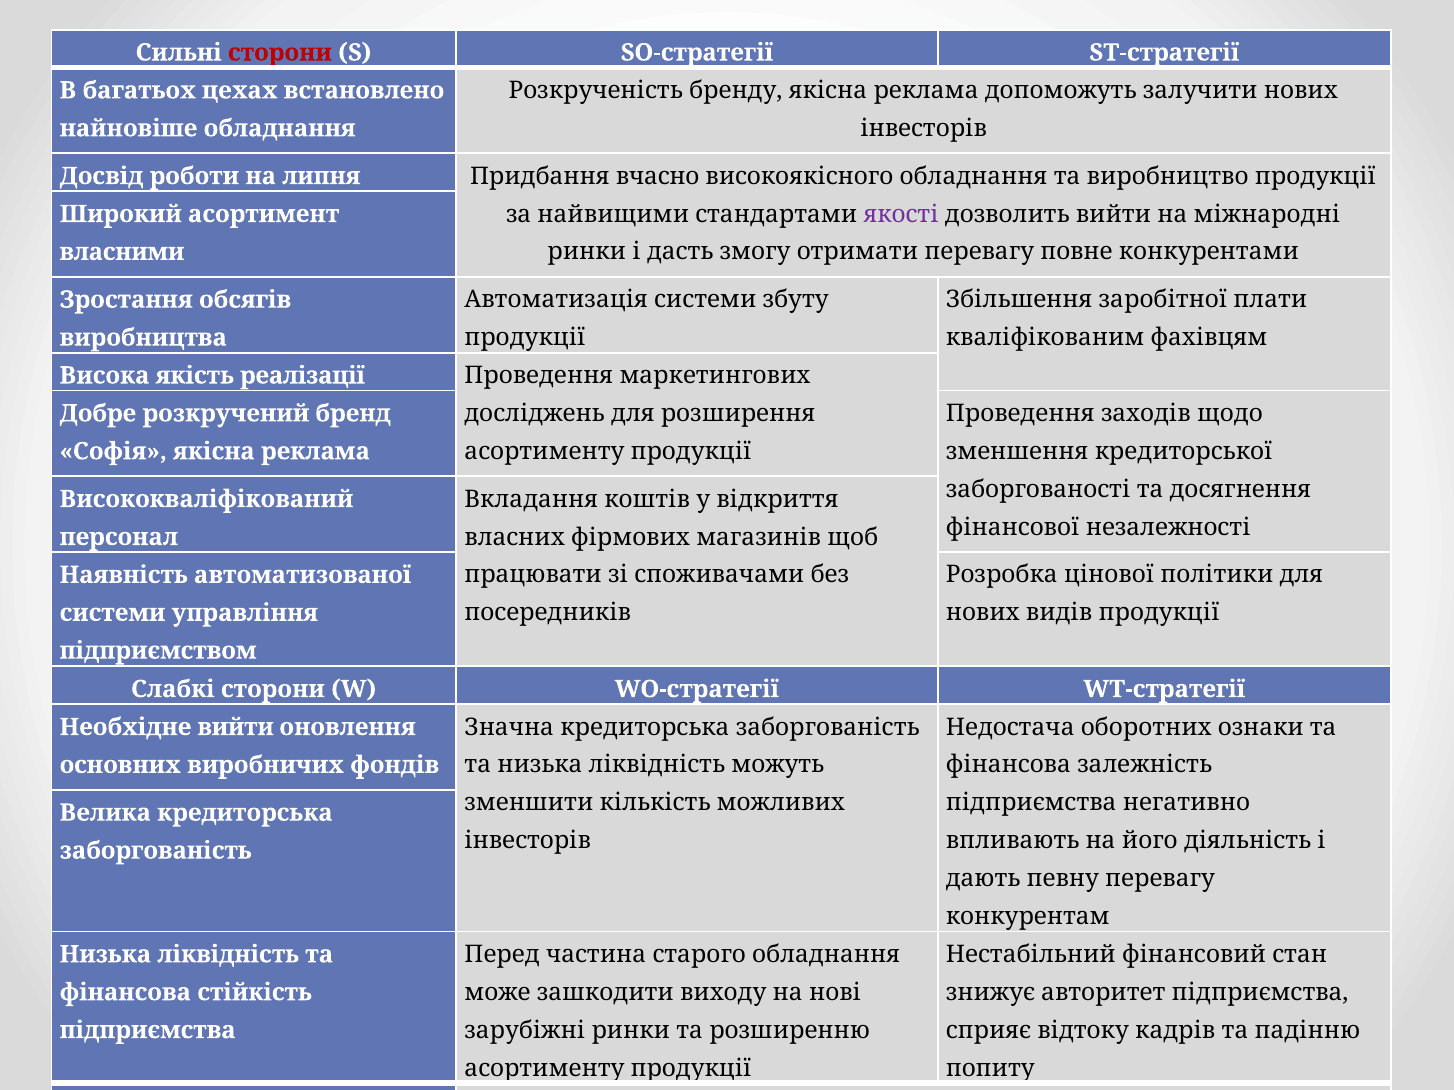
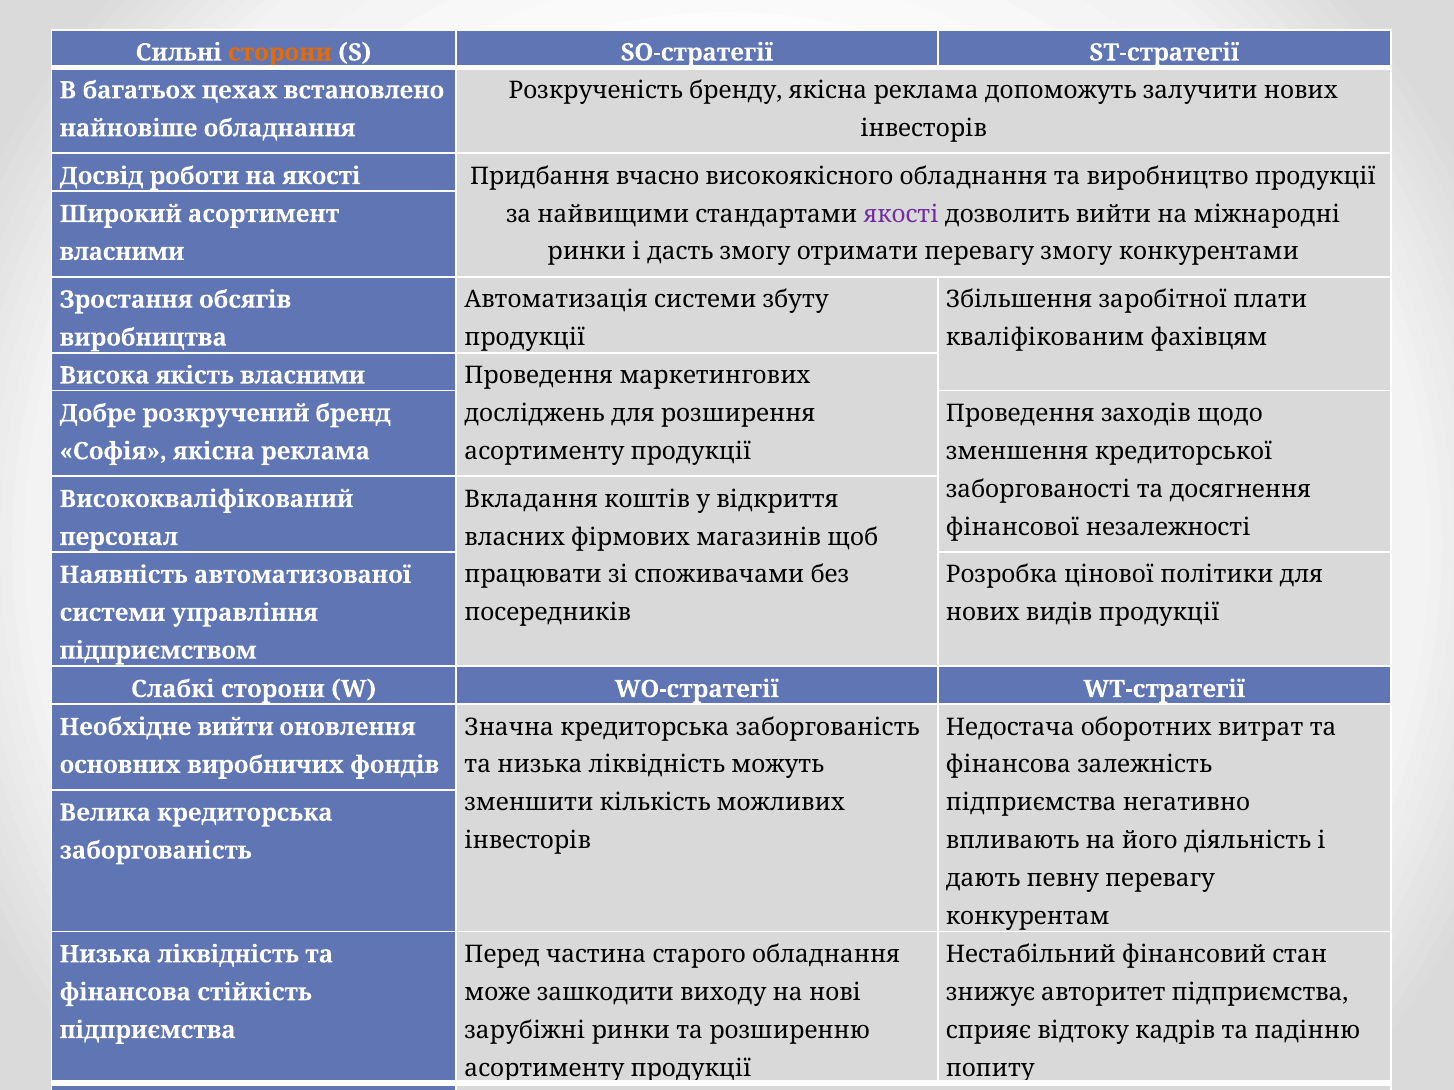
сторони at (280, 53) colour: red -> orange
на липня: липня -> якості
перевагу повне: повне -> змогу
якість реалізації: реалізації -> власними
ознаки: ознаки -> витрат
